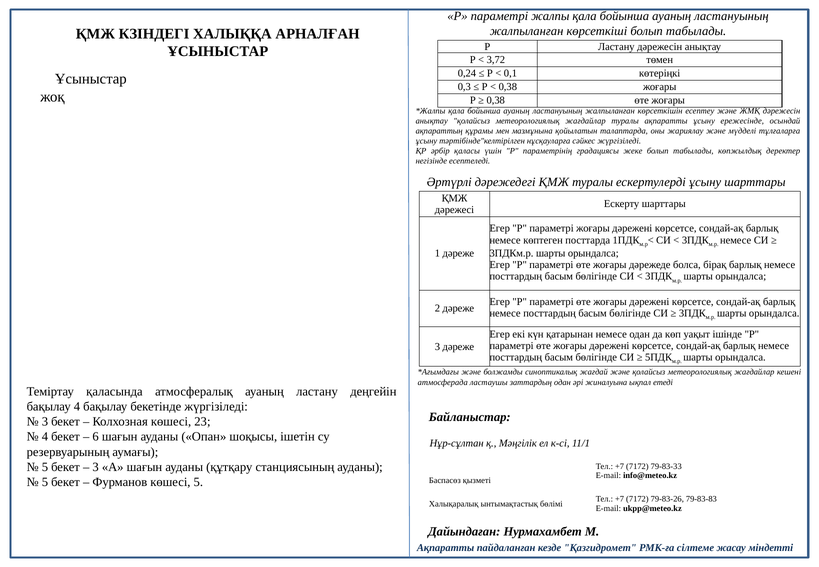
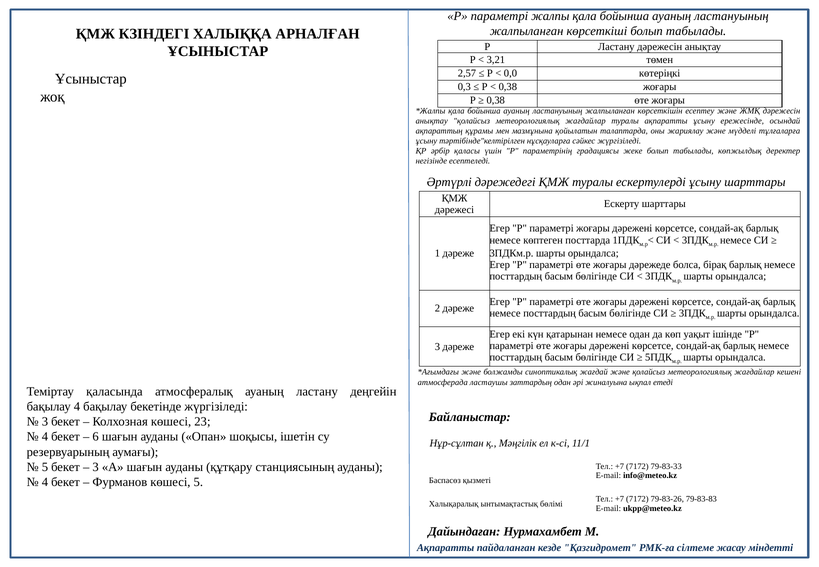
3,72: 3,72 -> 3,21
0,24: 0,24 -> 2,57
0,1: 0,1 -> 0,0
5 at (45, 482): 5 -> 4
